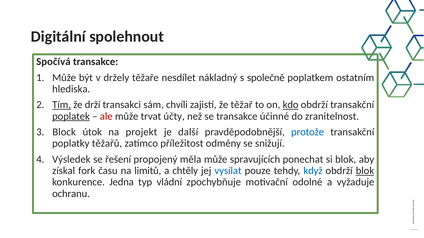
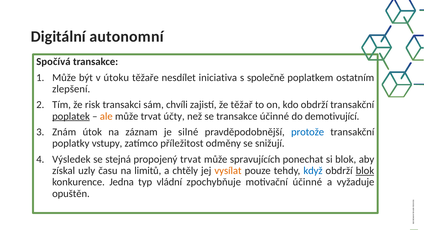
spolehnout: spolehnout -> autonomní
držely: držely -> útoku
nákladný: nákladný -> iniciativa
hlediska: hlediska -> zlepšení
Tím underline: present -> none
drží: drží -> risk
kdo underline: present -> none
ale colour: red -> orange
zranitelnost: zranitelnost -> demotivující
Block: Block -> Znám
projekt: projekt -> záznam
další: další -> silné
těžařů: těžařů -> vstupy
řešení: řešení -> stejná
propojený měla: měla -> trvat
fork: fork -> uzly
vysílat colour: blue -> orange
motivační odolné: odolné -> účinné
ochranu: ochranu -> opuštěn
